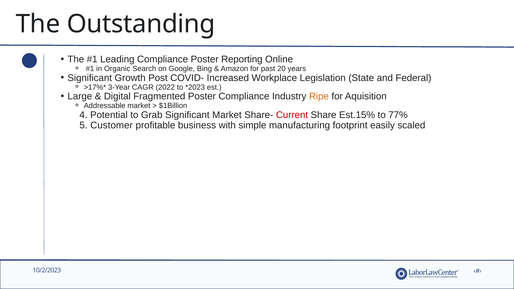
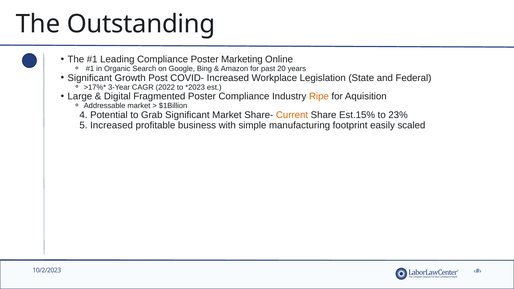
Reporting: Reporting -> Marketing
Current colour: red -> orange
77%: 77% -> 23%
5 Customer: Customer -> Increased
